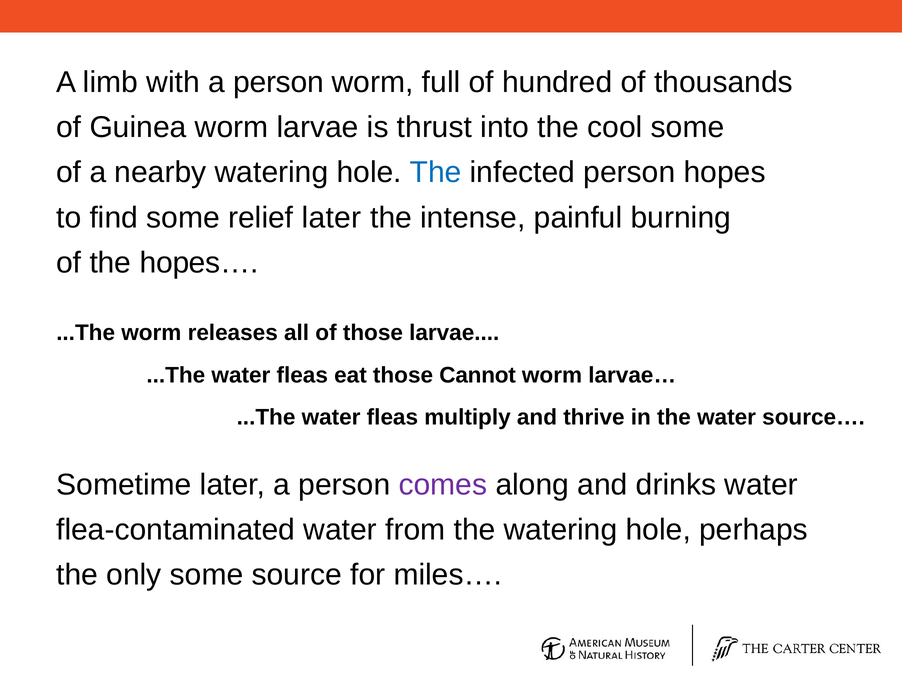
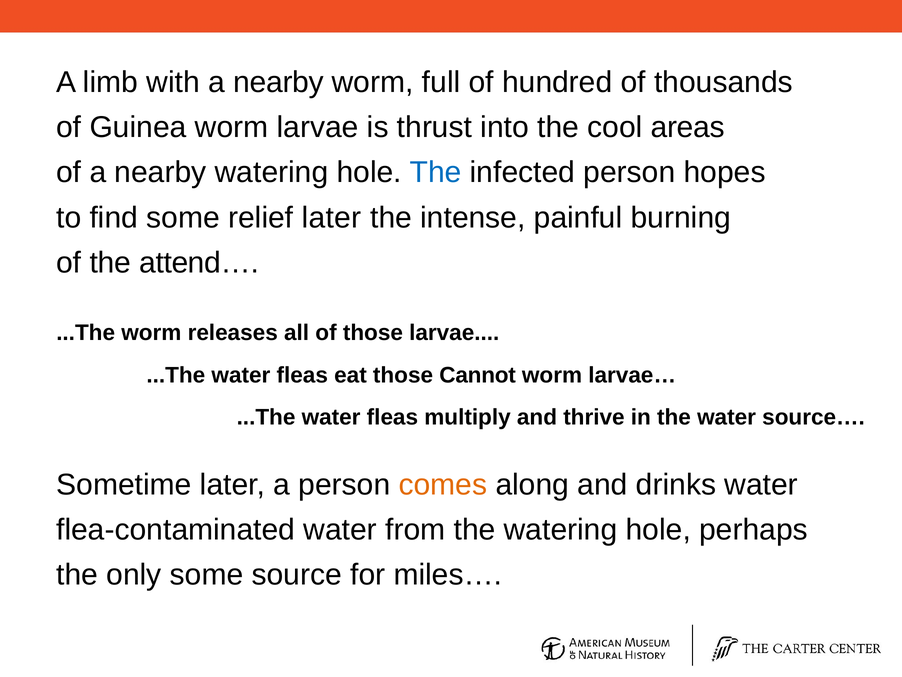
with a person: person -> nearby
cool some: some -> areas
hopes…: hopes… -> attend…
comes colour: purple -> orange
